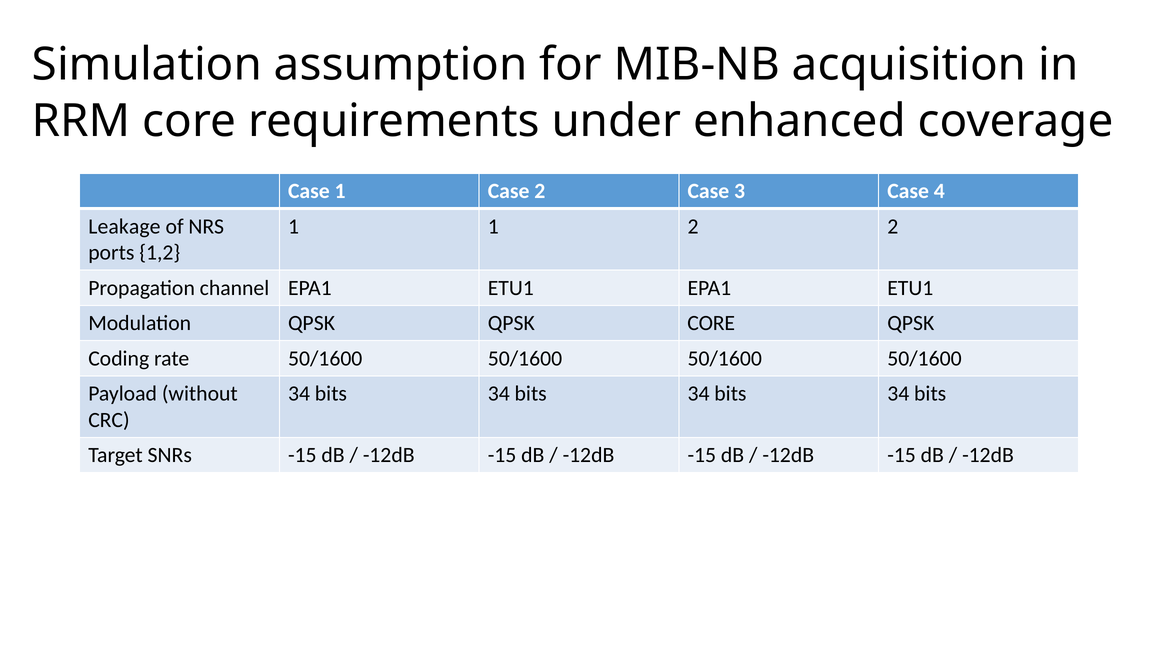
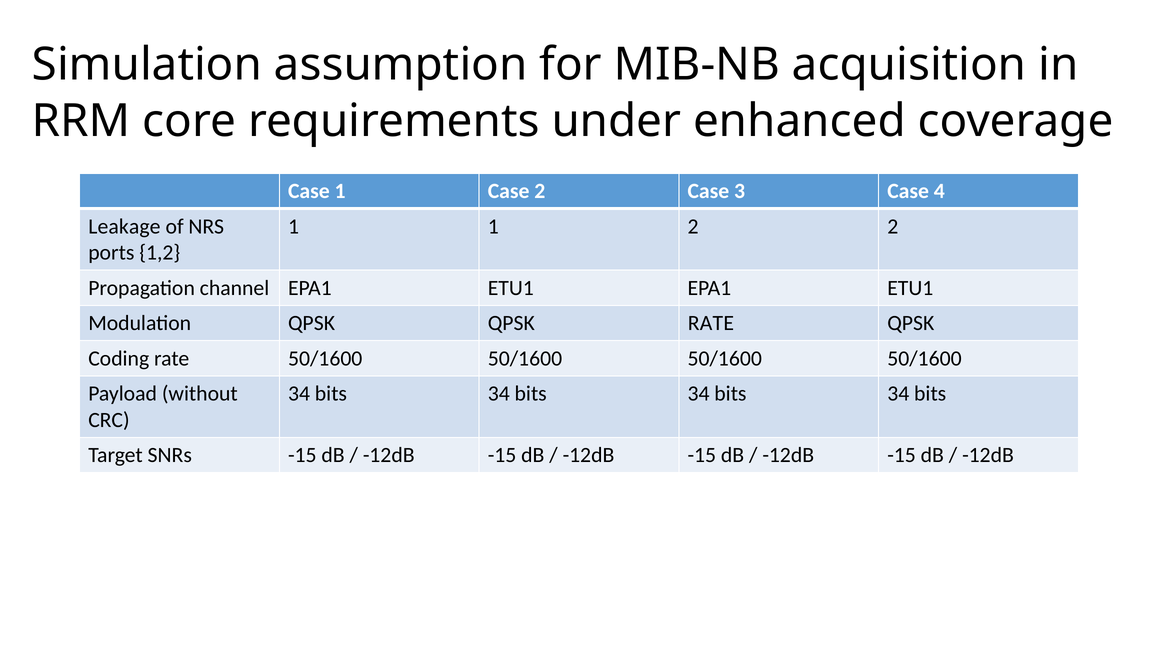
QPSK CORE: CORE -> RATE
